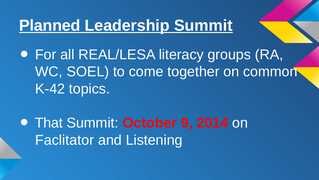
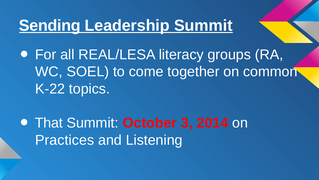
Planned: Planned -> Sending
K-42: K-42 -> K-22
9: 9 -> 3
Faclitator: Faclitator -> Practices
